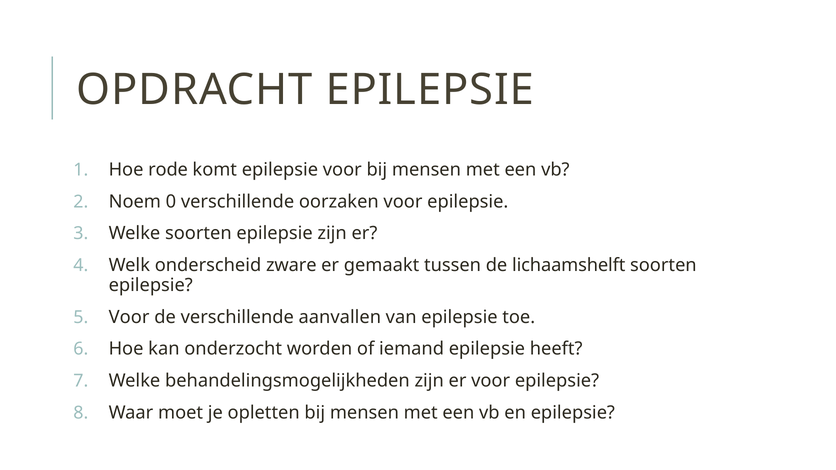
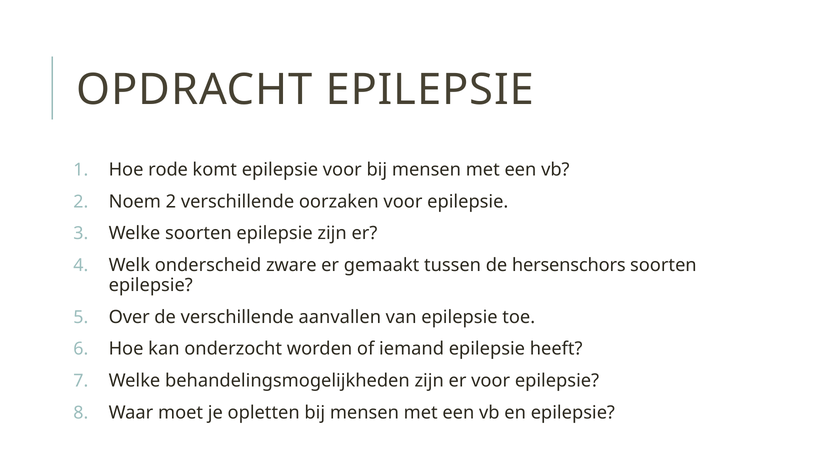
Noem 0: 0 -> 2
lichaamshelft: lichaamshelft -> hersenschors
5 Voor: Voor -> Over
